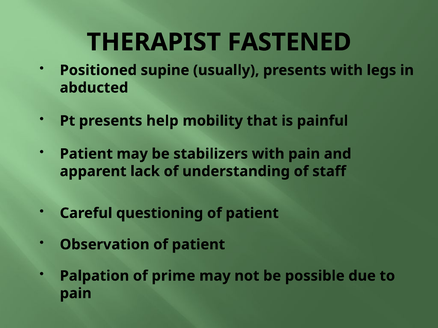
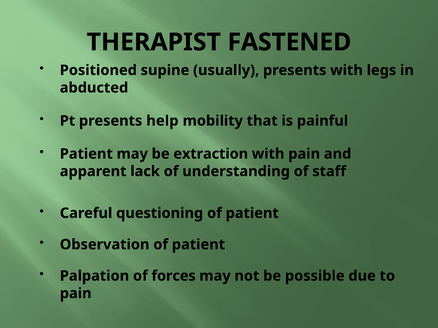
stabilizers: stabilizers -> extraction
prime: prime -> forces
